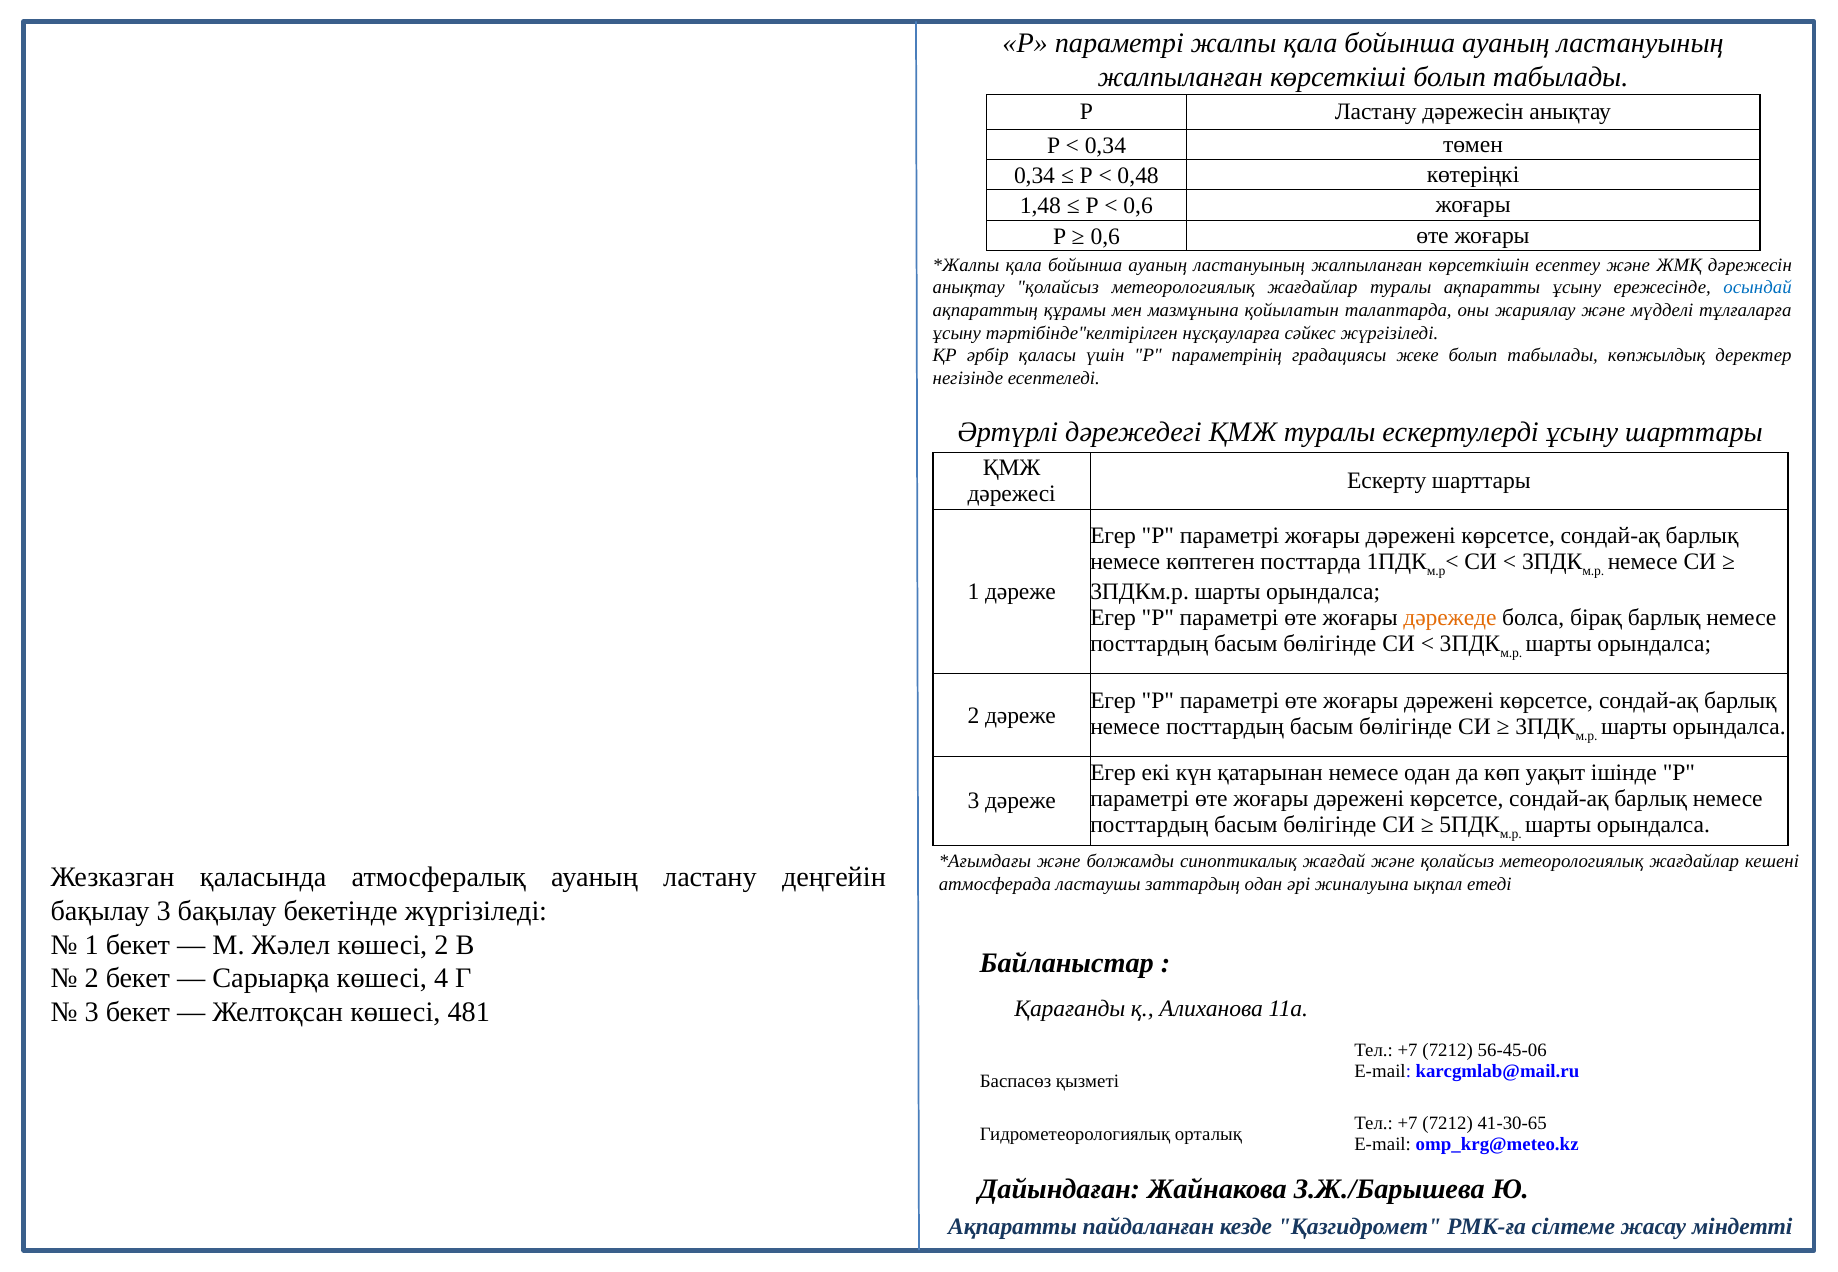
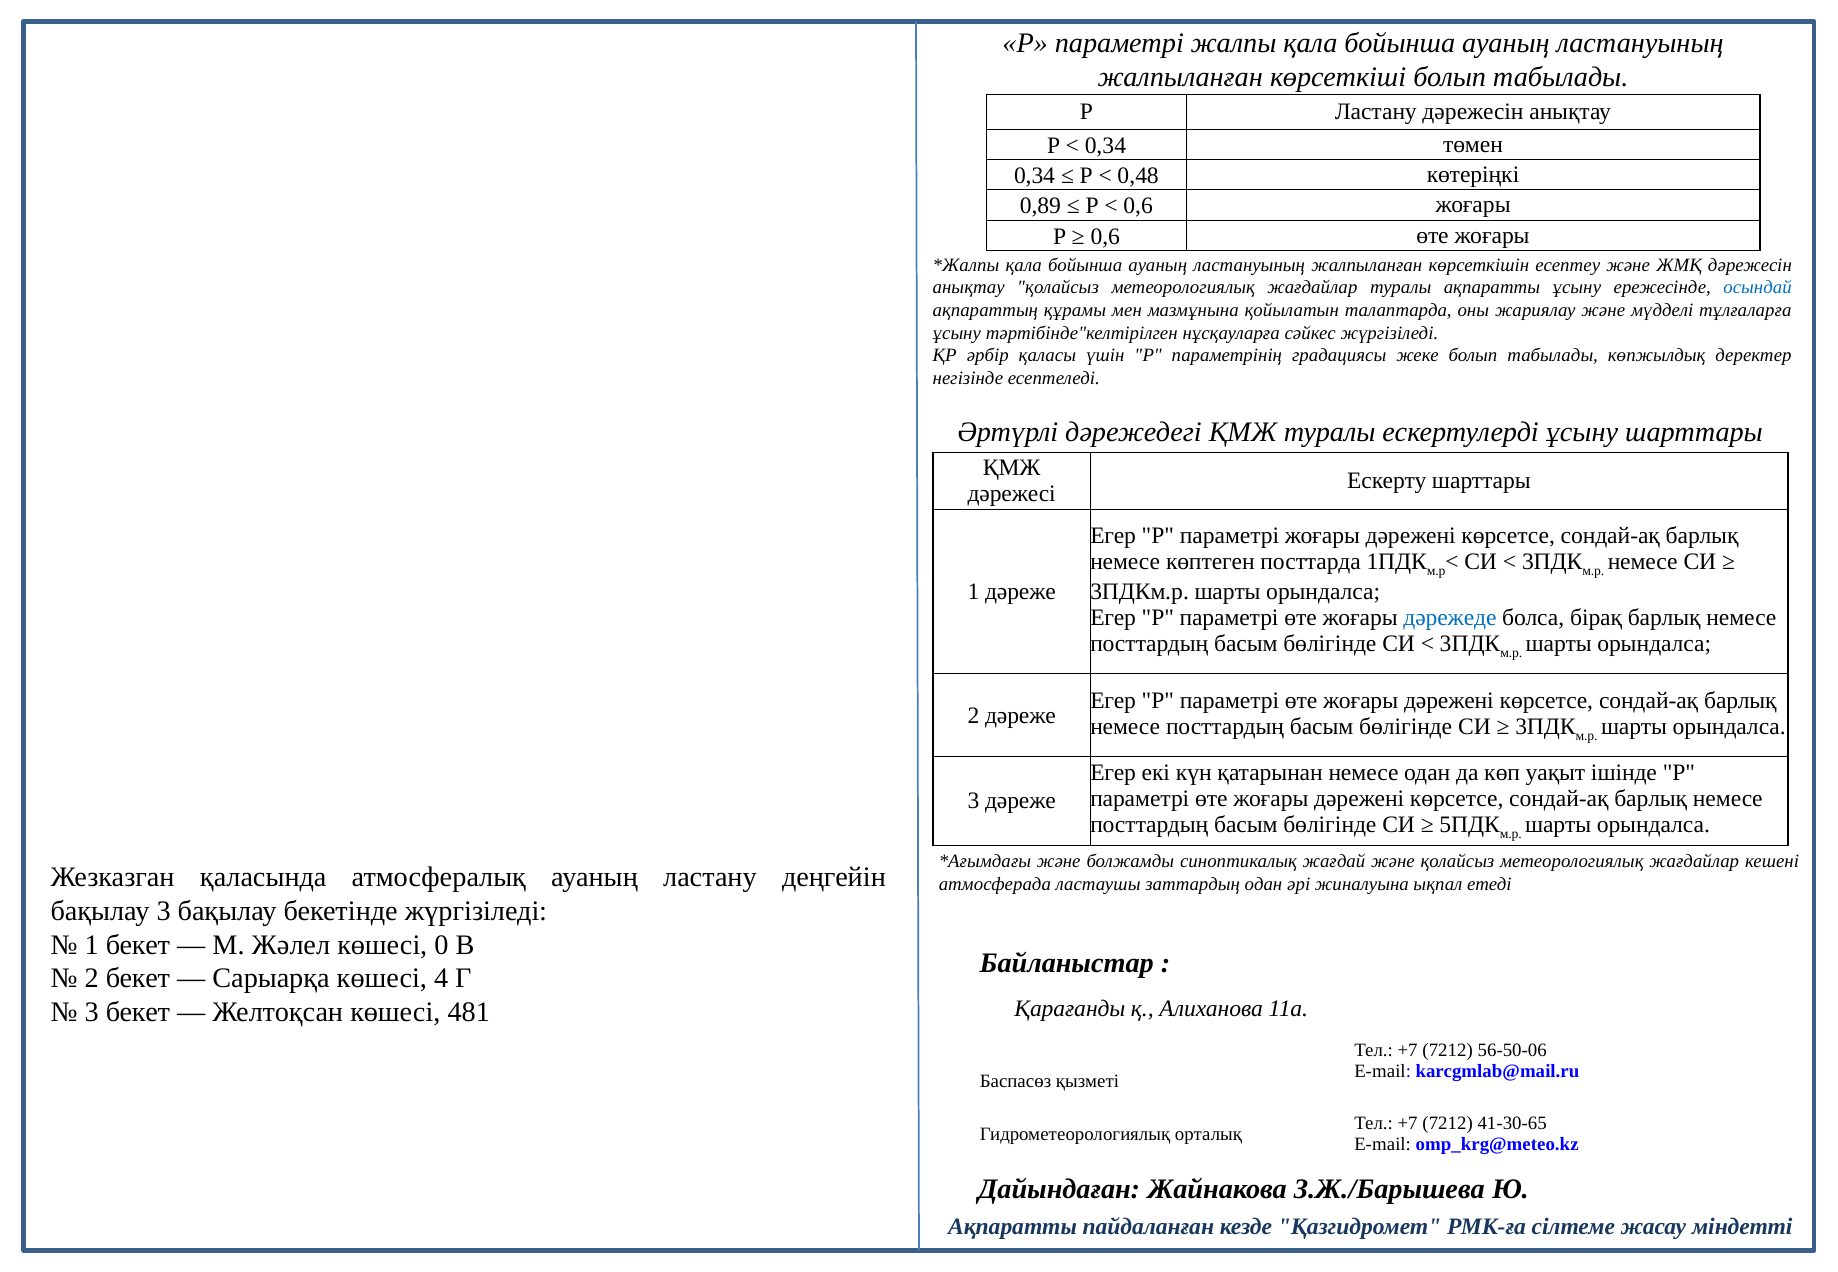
1,48: 1,48 -> 0,89
дәрежеде colour: orange -> blue
көшесі 2: 2 -> 0
56-45-06: 56-45-06 -> 56-50-06
